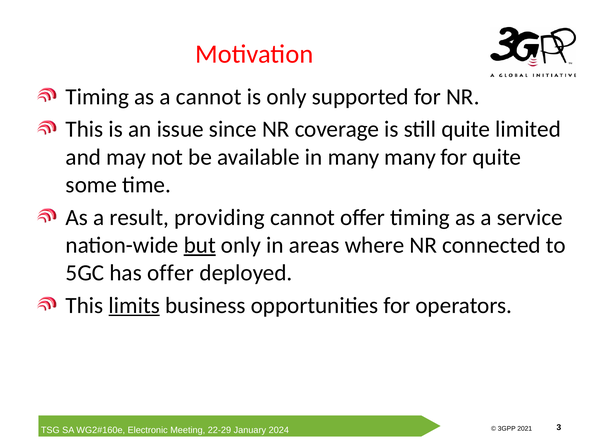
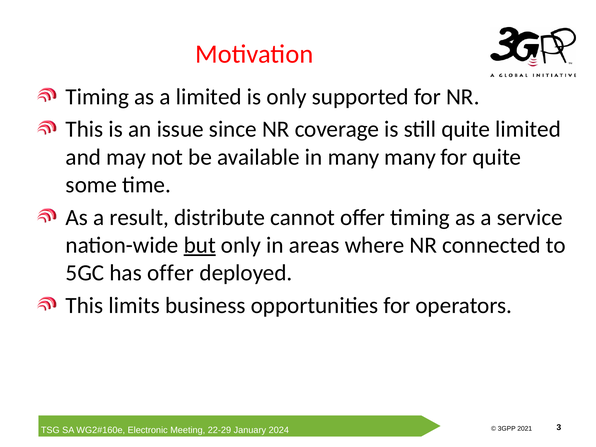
a cannot: cannot -> limited
providing: providing -> distribute
limits underline: present -> none
